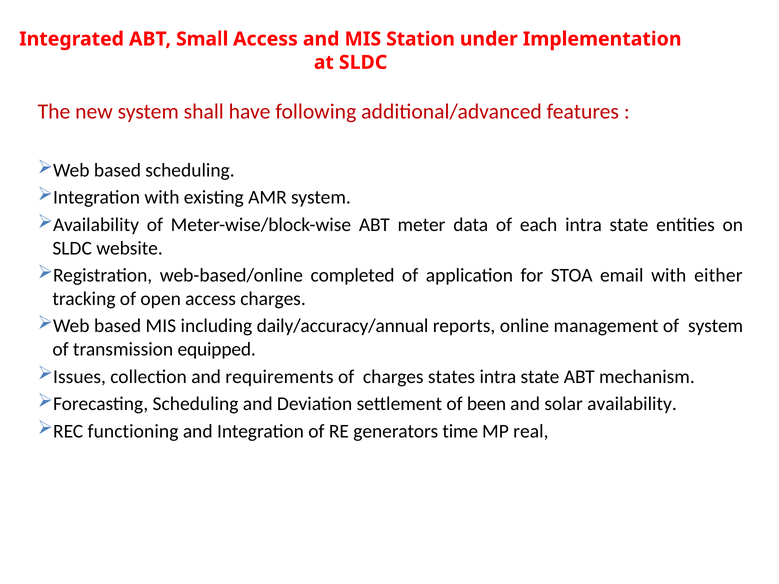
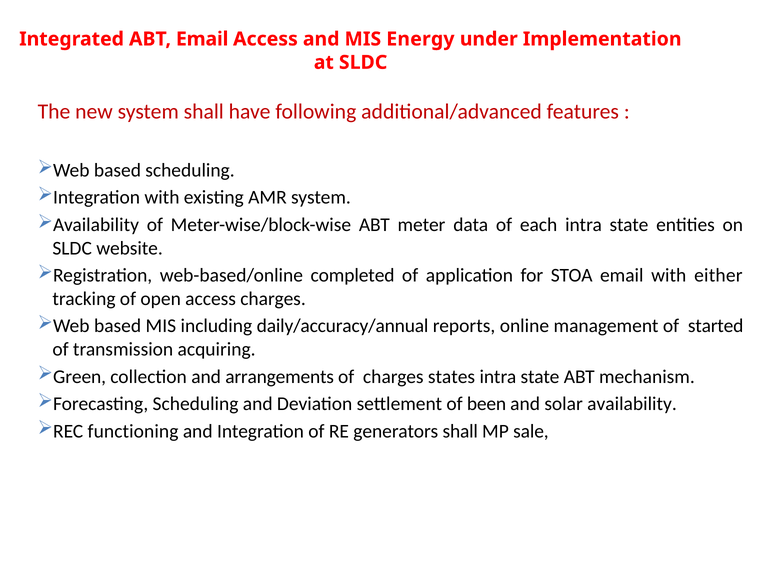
ABT Small: Small -> Email
Station: Station -> Energy
of system: system -> started
equipped: equipped -> acquiring
Issues: Issues -> Green
requirements: requirements -> arrangements
generators time: time -> shall
real: real -> sale
